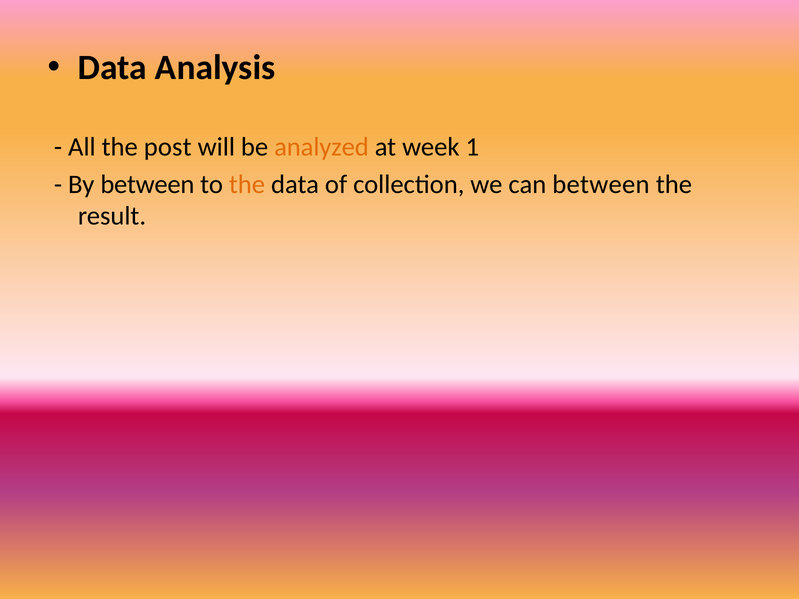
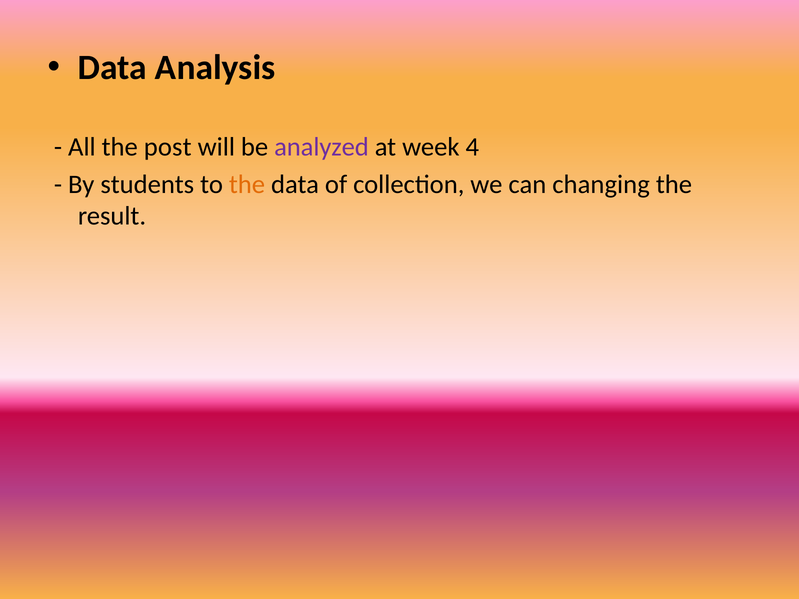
analyzed colour: orange -> purple
1: 1 -> 4
By between: between -> students
can between: between -> changing
